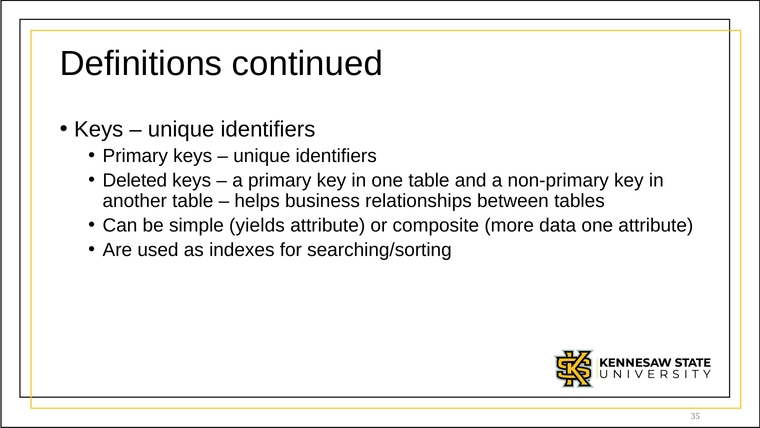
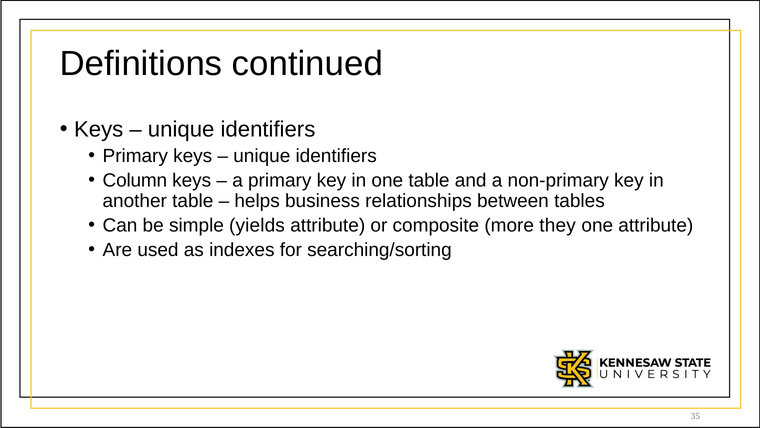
Deleted: Deleted -> Column
data: data -> they
